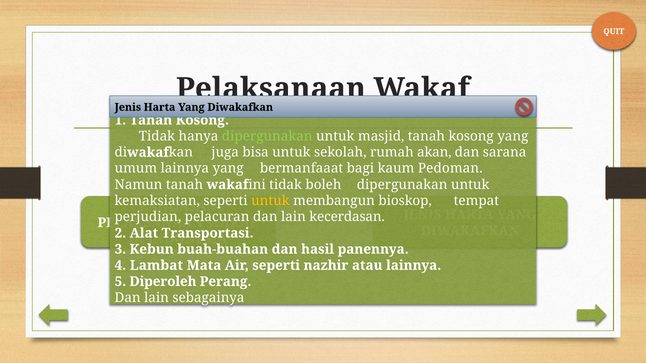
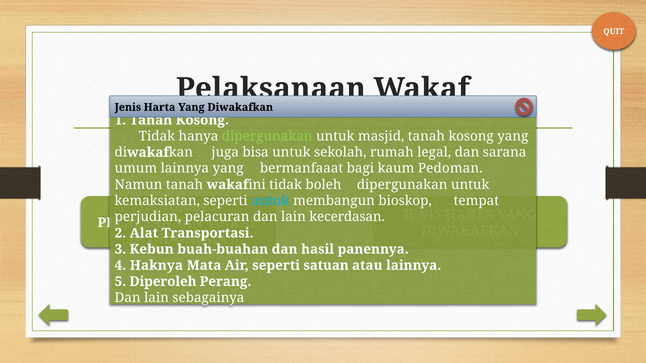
akan: akan -> legal
untuk at (270, 201) colour: yellow -> light blue
Lambat: Lambat -> Haknya
nazhir: nazhir -> satuan
